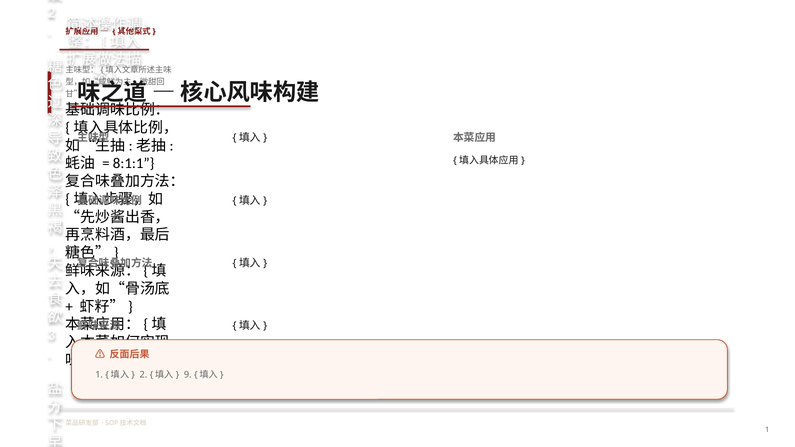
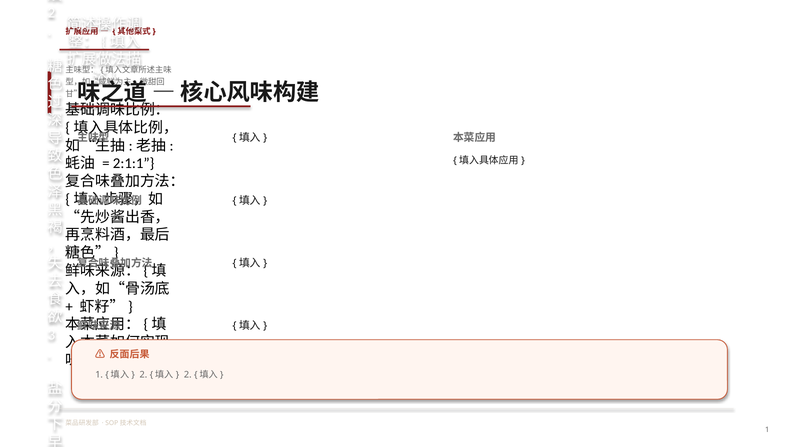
8:1:1: 8:1:1 -> 2:1:1
9 at (188, 375): 9 -> 2
